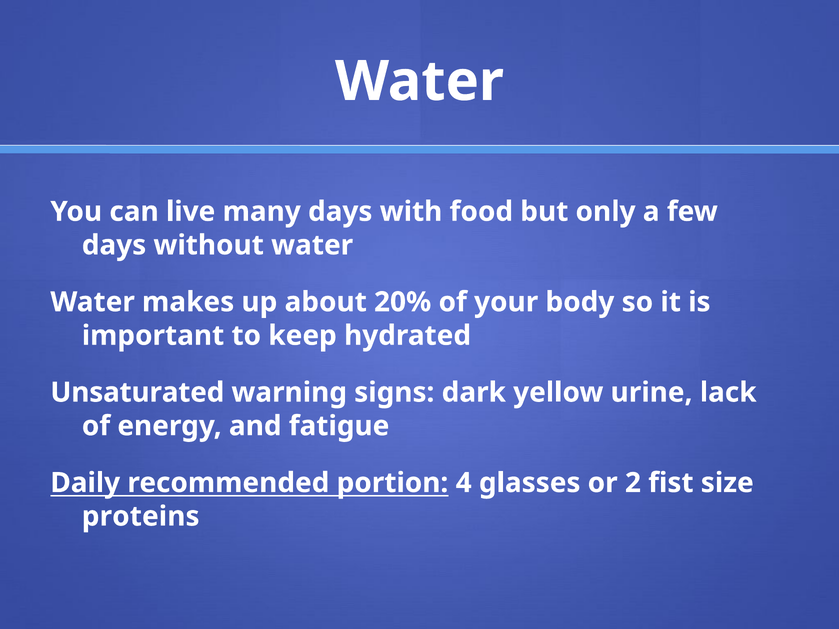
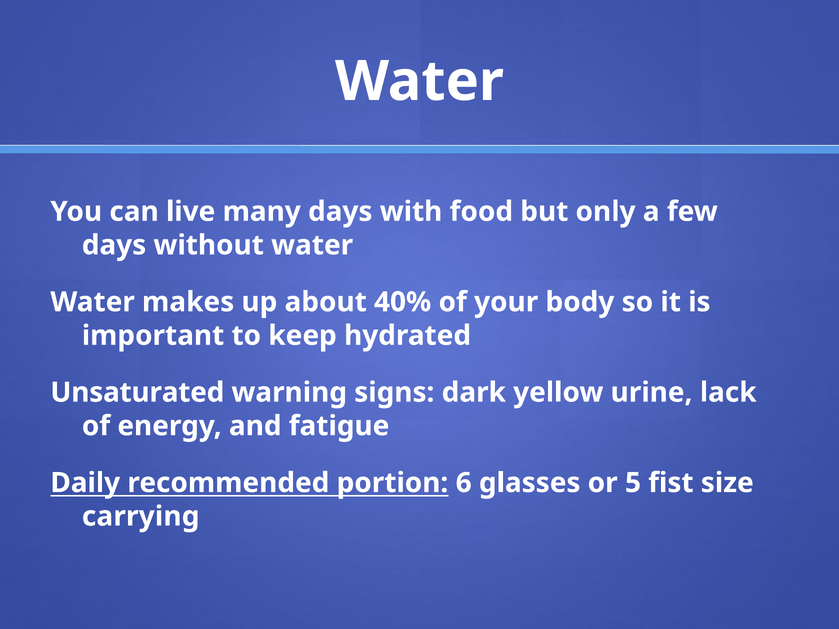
20%: 20% -> 40%
4: 4 -> 6
2: 2 -> 5
proteins: proteins -> carrying
